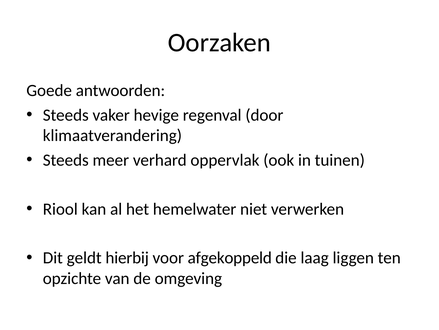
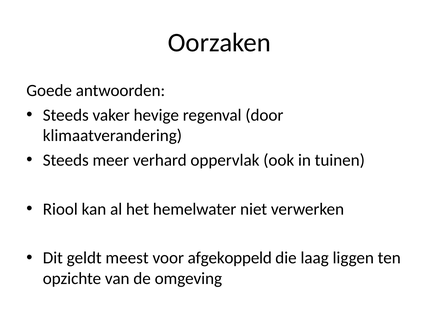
hierbij: hierbij -> meest
